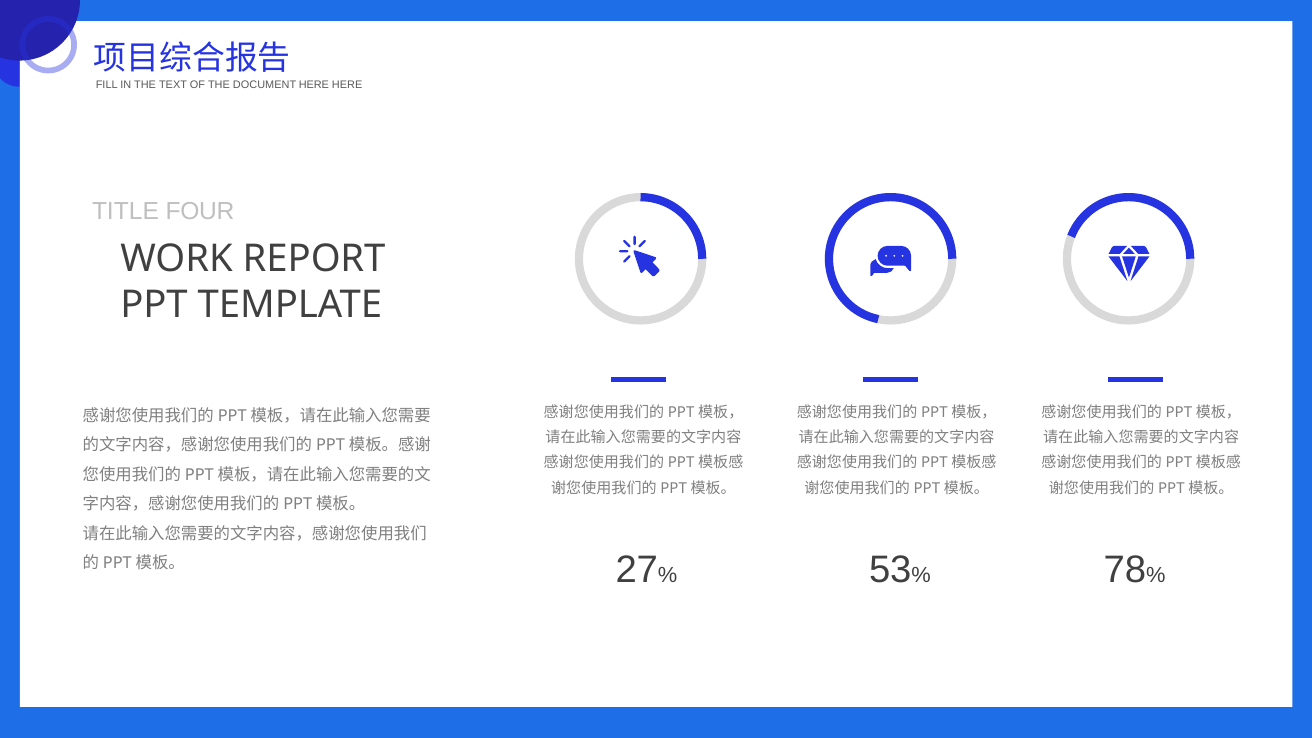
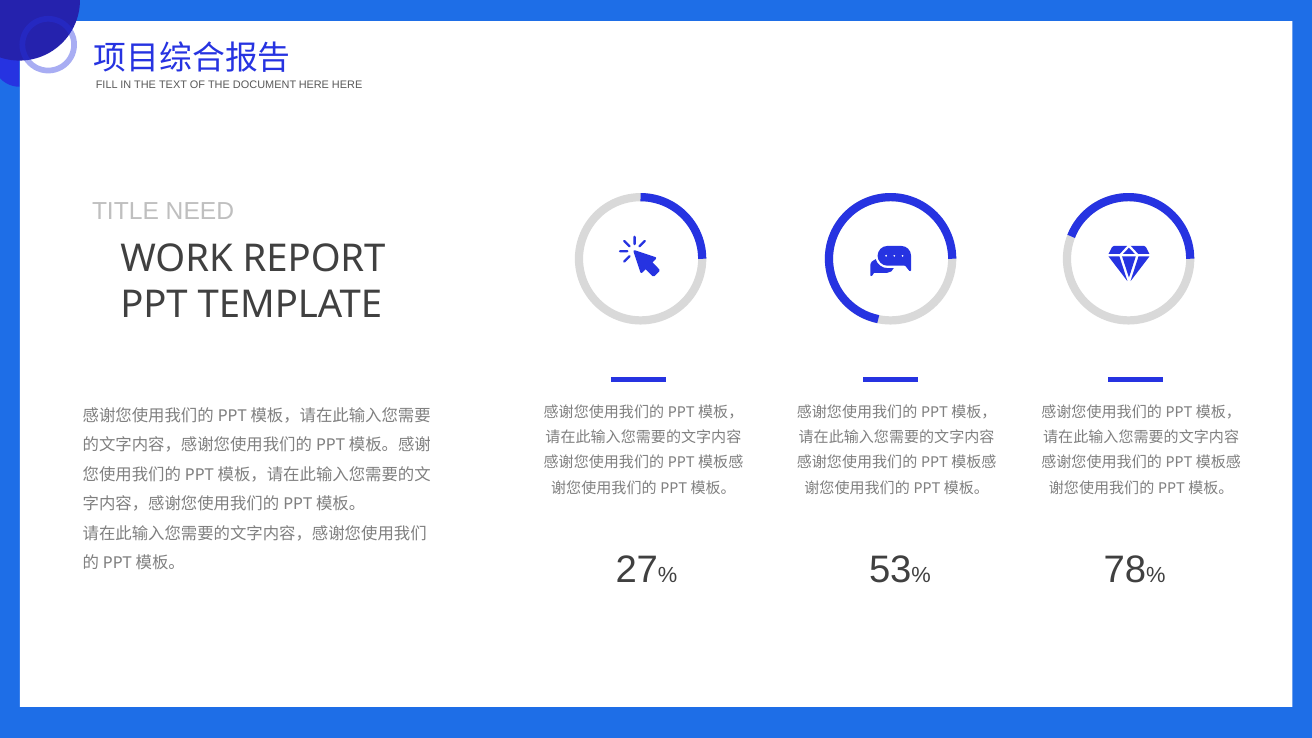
FOUR: FOUR -> NEED
